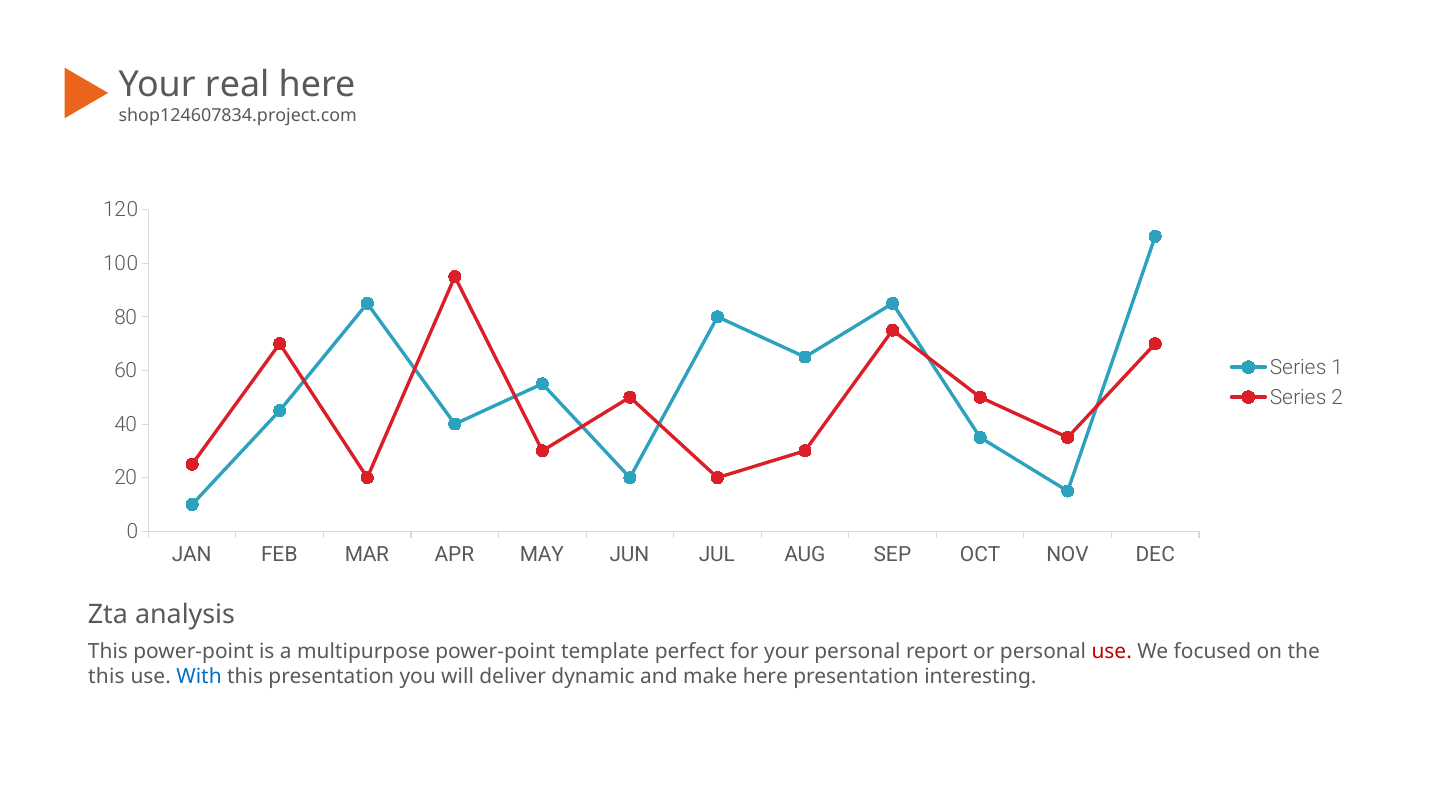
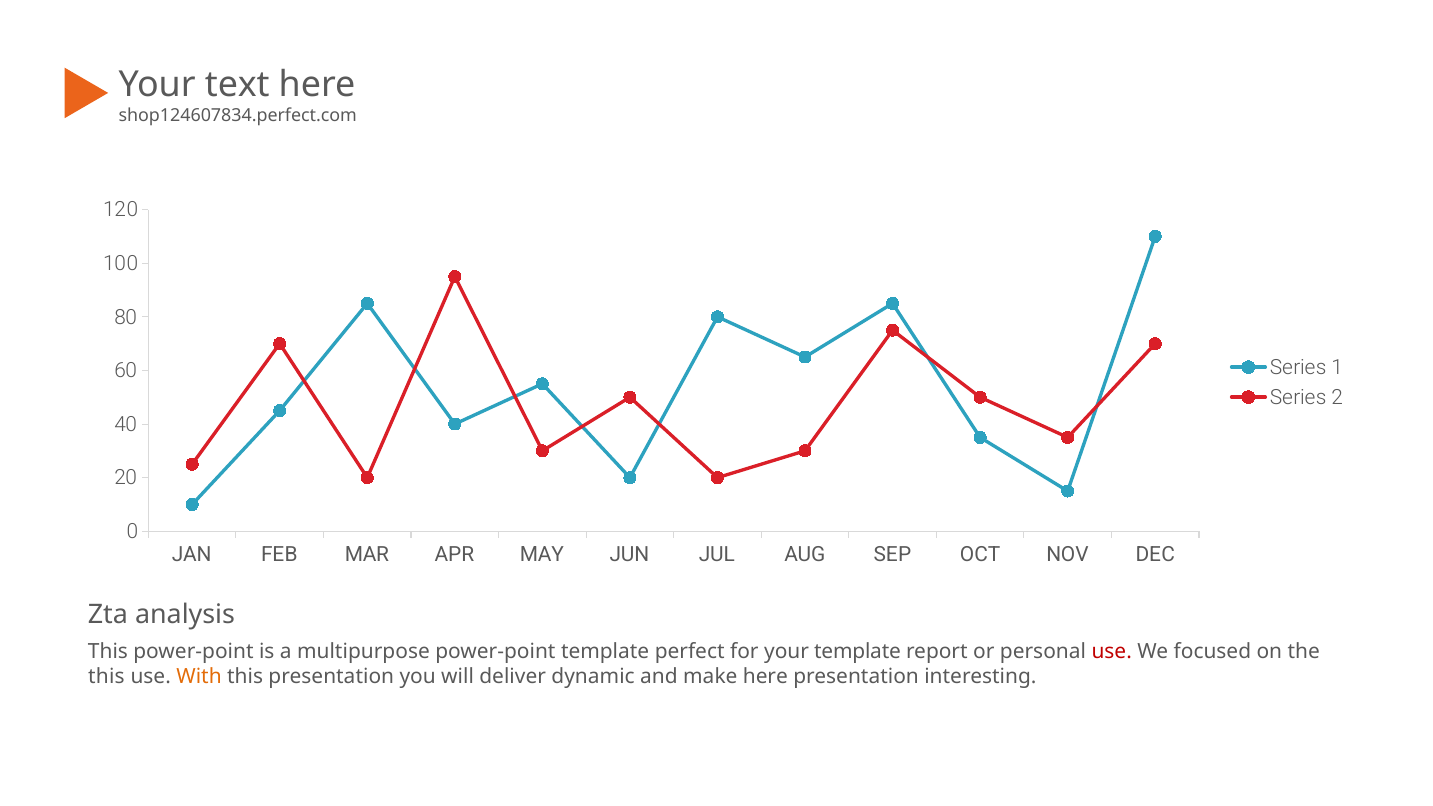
real: real -> text
shop124607834.project.com: shop124607834.project.com -> shop124607834.perfect.com
your personal: personal -> template
With colour: blue -> orange
